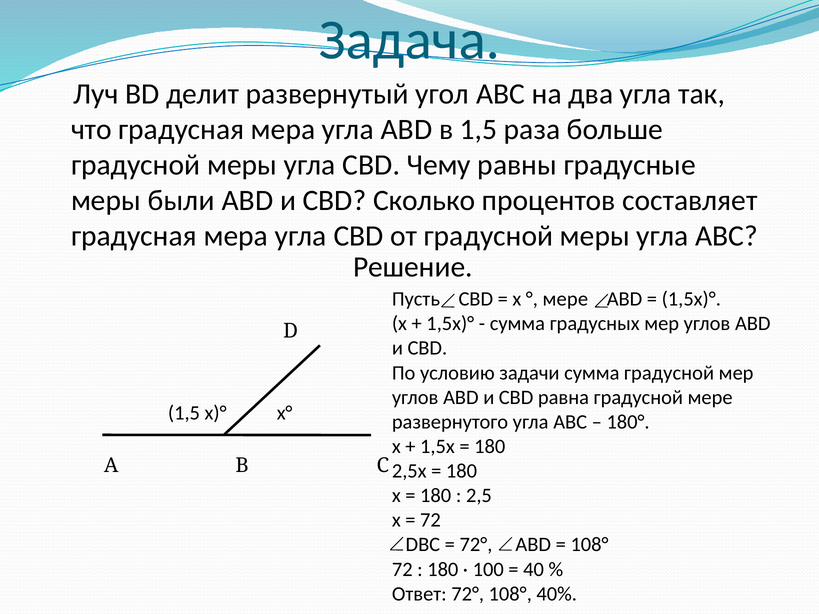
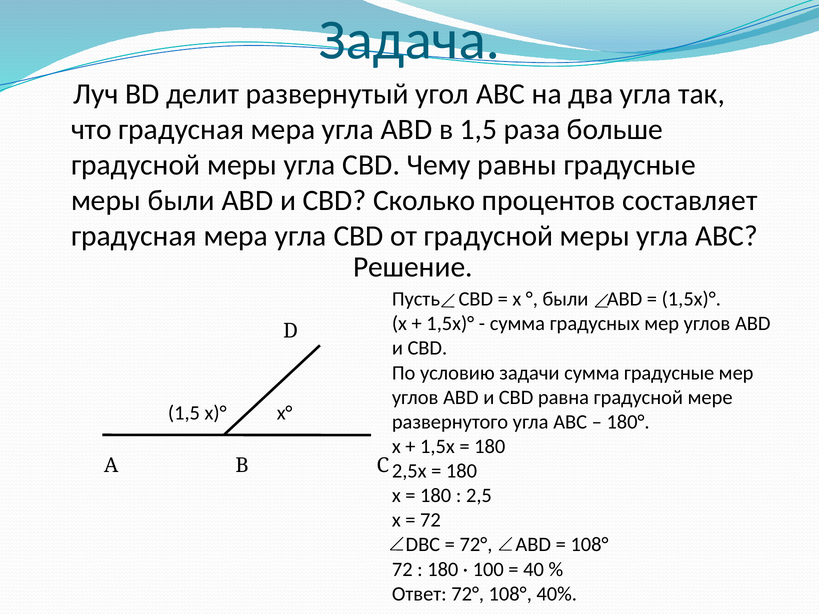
мере at (565, 299): мере -> были
сумма градусной: градусной -> градусные
